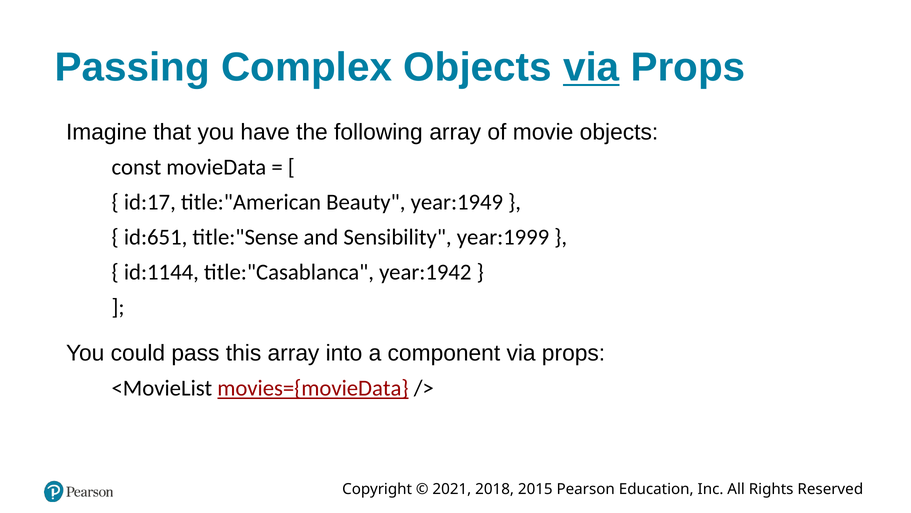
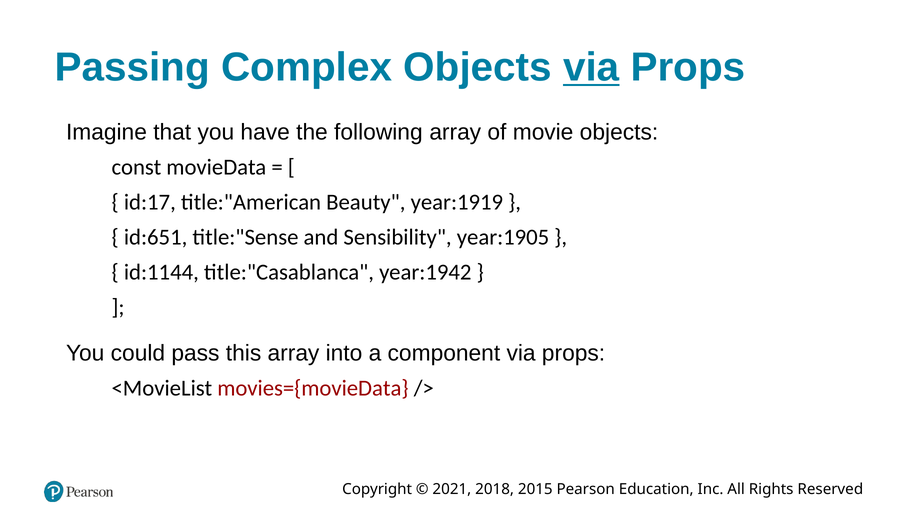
year:1949: year:1949 -> year:1919
year:1999: year:1999 -> year:1905
movies={movieData underline: present -> none
